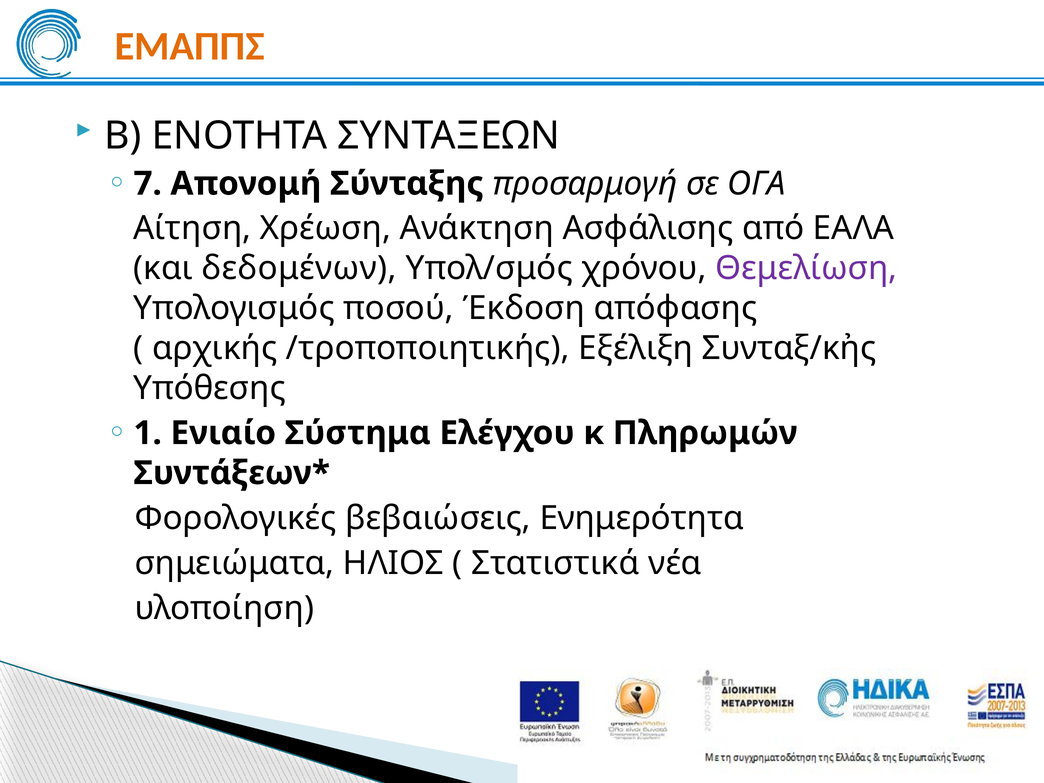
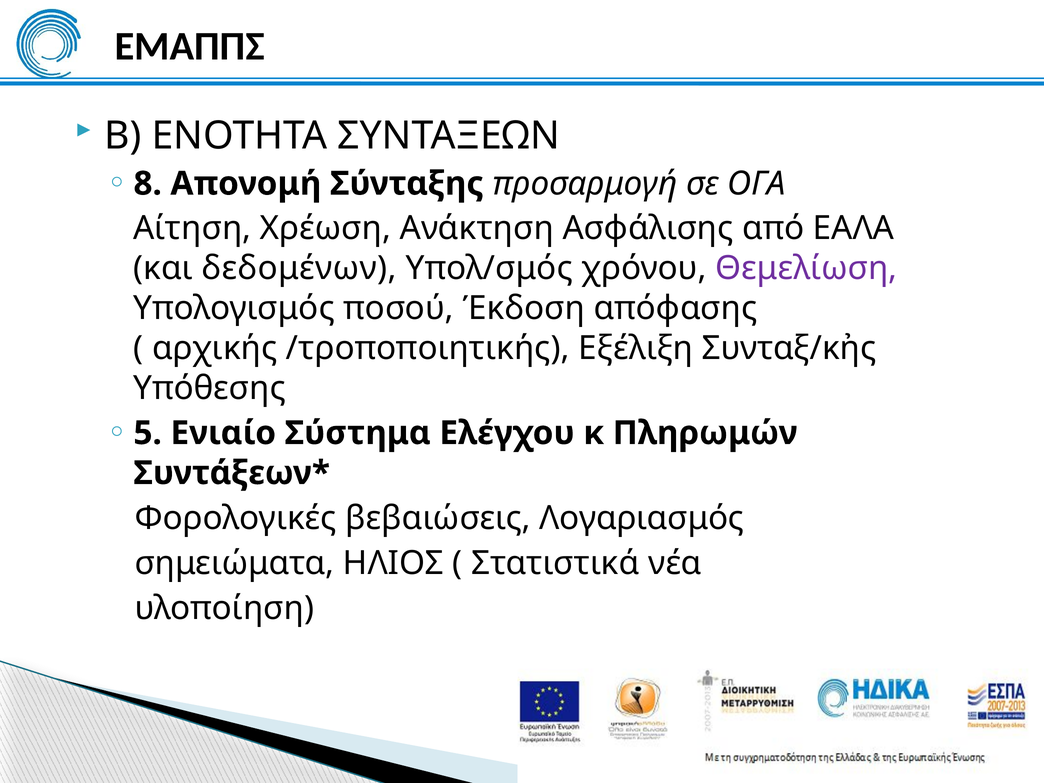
ΕΜΑΠΠΣ colour: orange -> black
7: 7 -> 8
1: 1 -> 5
Ενημερότητα: Ενημερότητα -> Λογαριασμός
